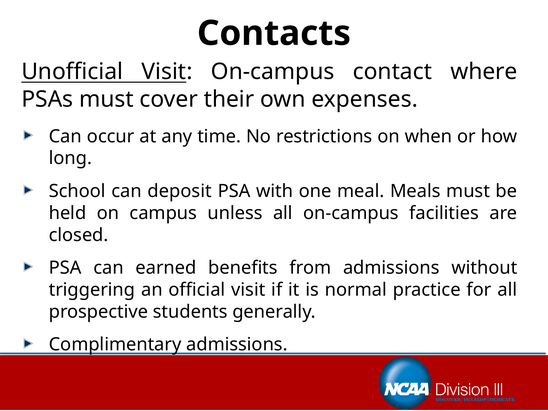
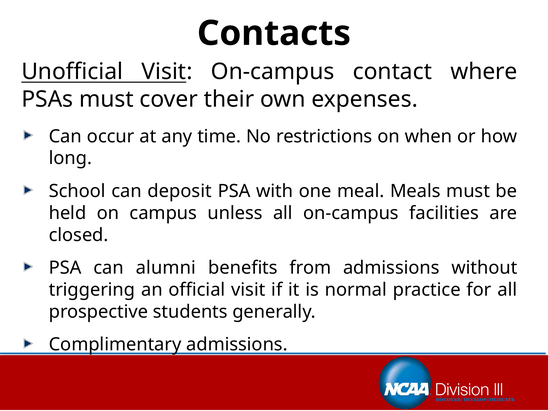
earned: earned -> alumni
